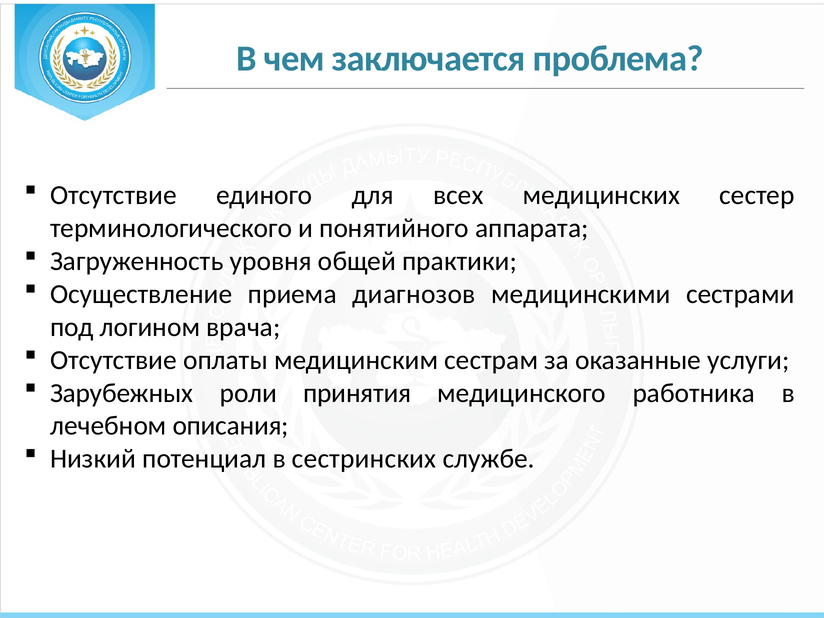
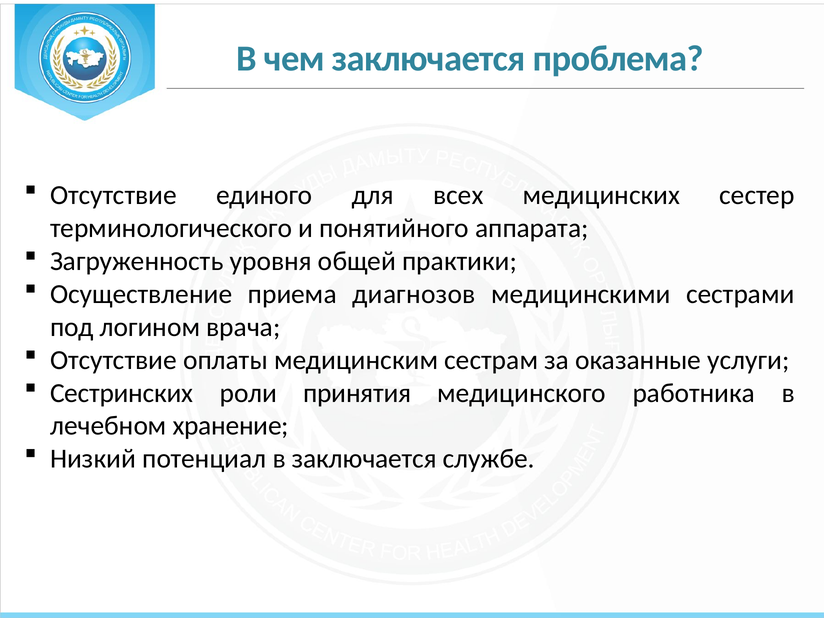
Зарубежных: Зарубежных -> Сестринских
описания: описания -> хранение
в сестринских: сестринских -> заключается
